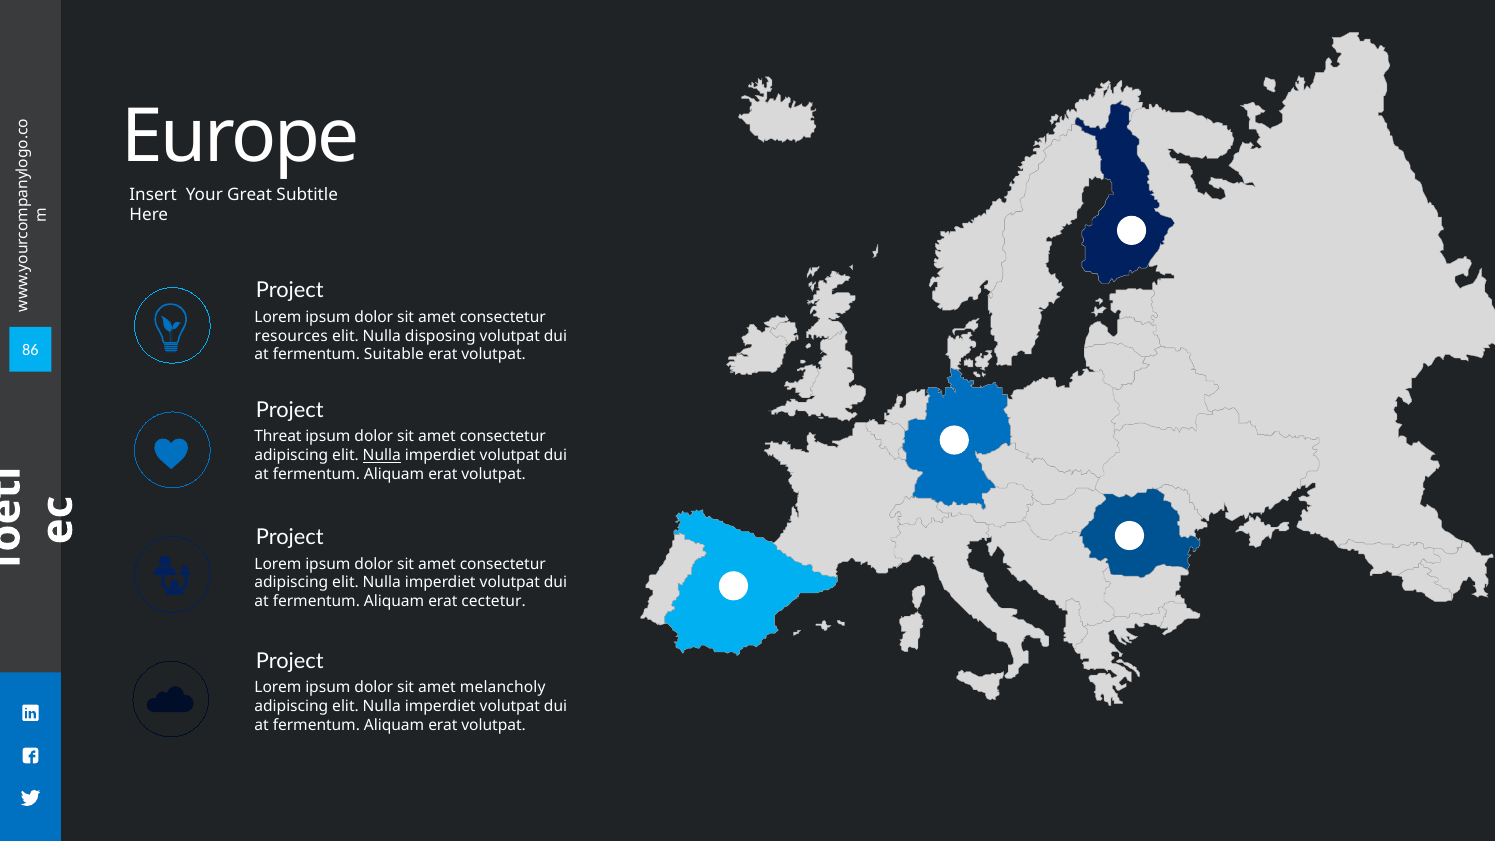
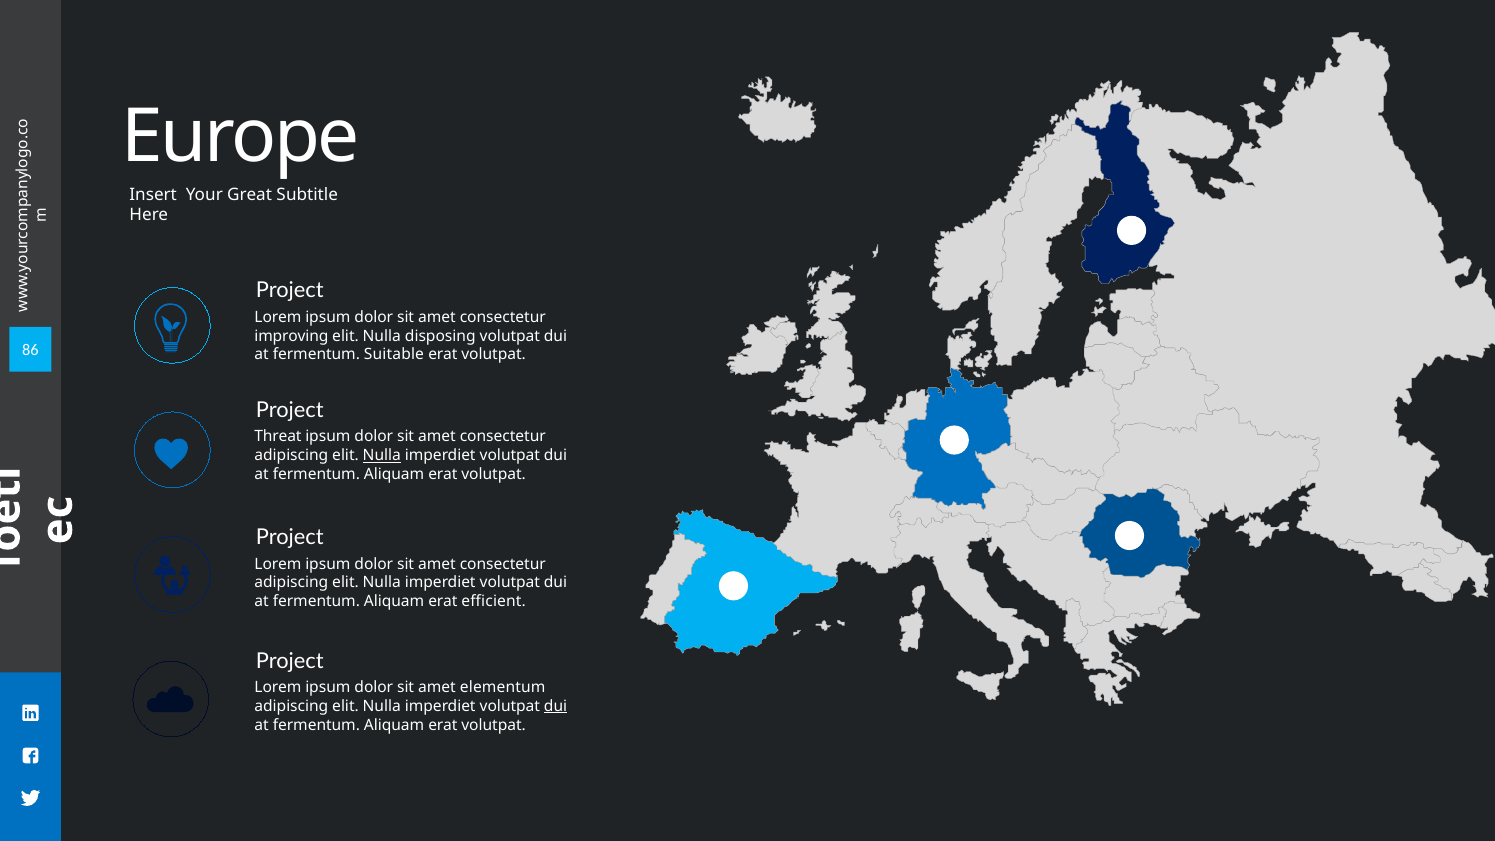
resources: resources -> improving
cectetur: cectetur -> efficient
melancholy: melancholy -> elementum
dui at (556, 706) underline: none -> present
